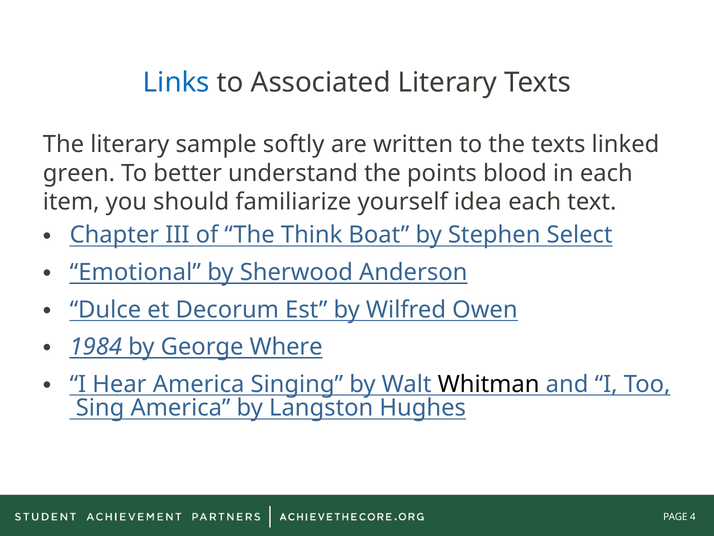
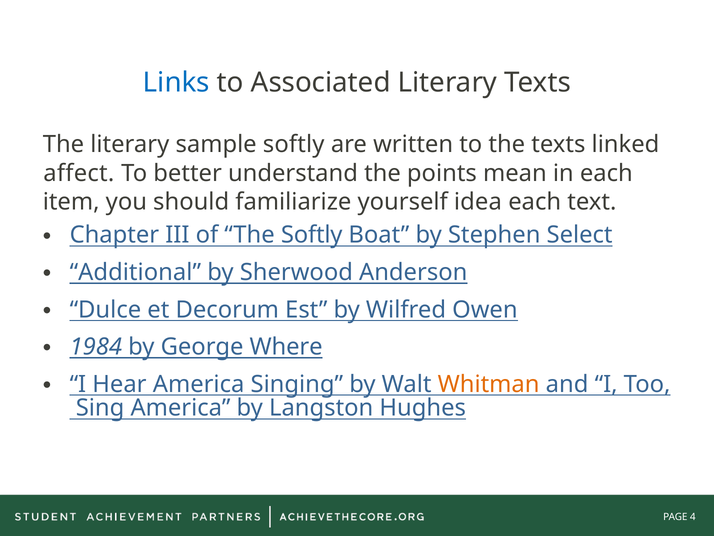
green: green -> affect
blood: blood -> mean
The Think: Think -> Softly
Emotional: Emotional -> Additional
Whitman colour: black -> orange
